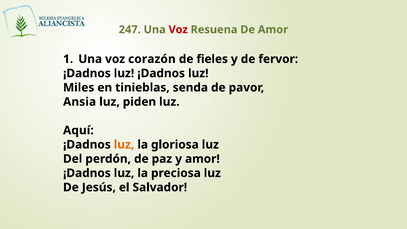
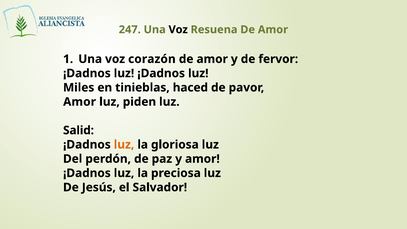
Voz at (178, 30) colour: red -> black
fieles at (212, 59): fieles -> amor
senda: senda -> haced
Ansia at (80, 102): Ansia -> Amor
Aquí: Aquí -> Salid
